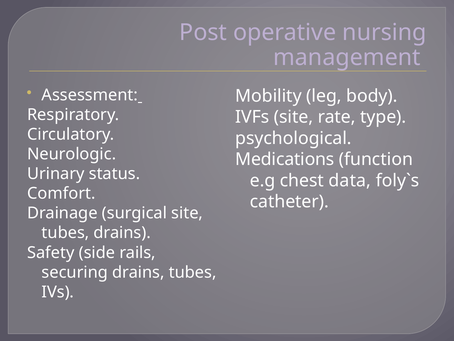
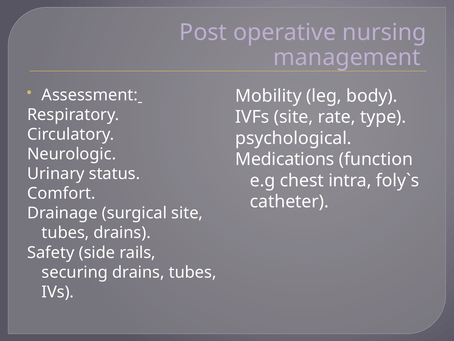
data: data -> intra
